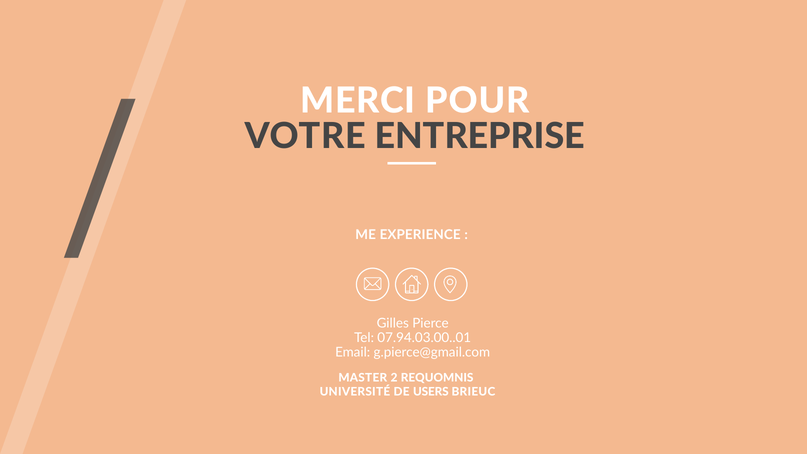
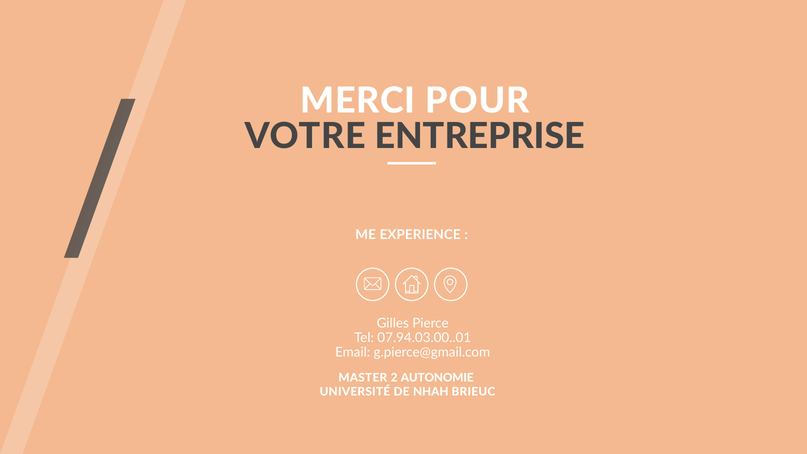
REQUOMNIS: REQUOMNIS -> AUTONOMIE
USERS: USERS -> NHAH
